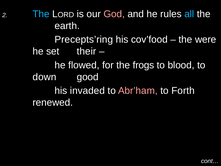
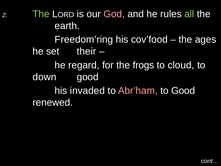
The at (41, 14) colour: light blue -> light green
all colour: light blue -> light green
Precepts’ring: Precepts’ring -> Freedom’ring
were: were -> ages
flowed: flowed -> regard
blood: blood -> cloud
to Forth: Forth -> Good
